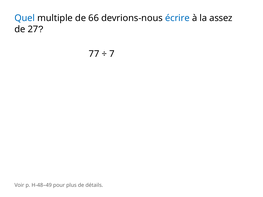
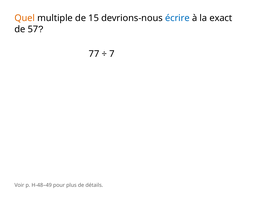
Quel colour: blue -> orange
66: 66 -> 15
assez: assez -> exact
27: 27 -> 57
